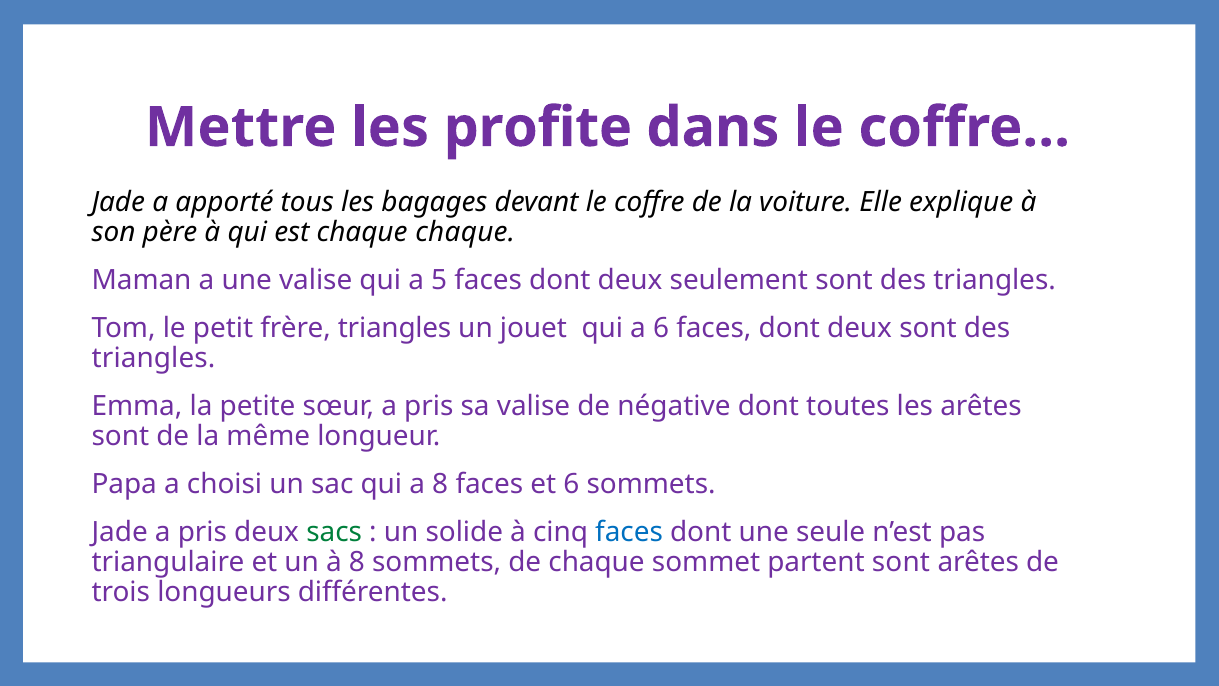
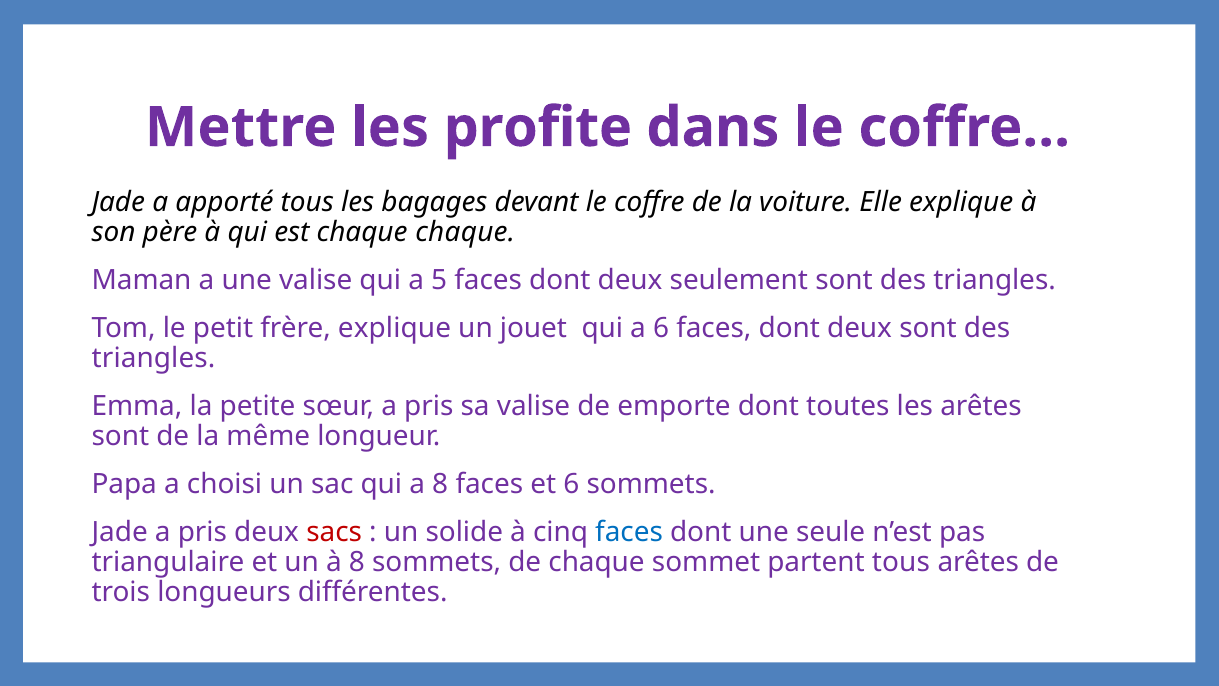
frère triangles: triangles -> explique
négative: négative -> emporte
sacs colour: green -> red
partent sont: sont -> tous
